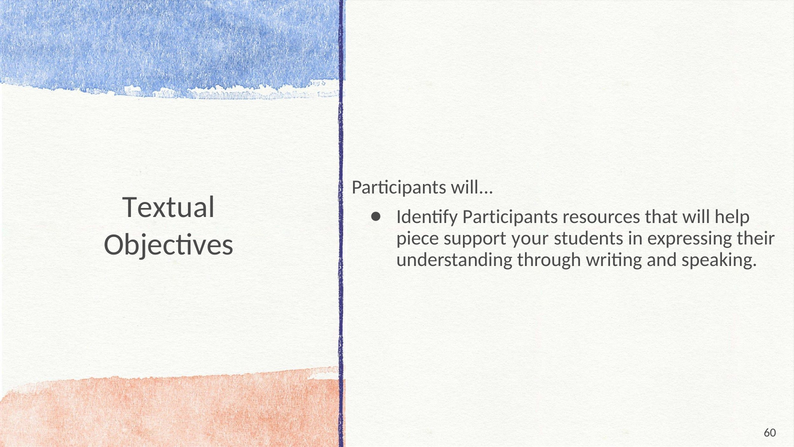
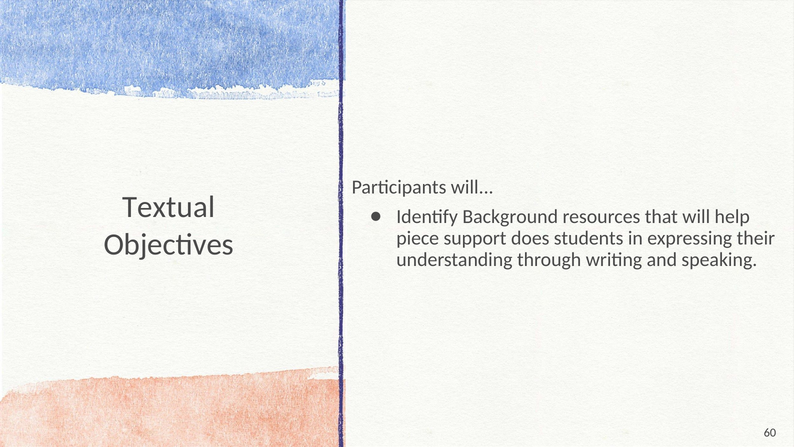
Identify Participants: Participants -> Background
your: your -> does
